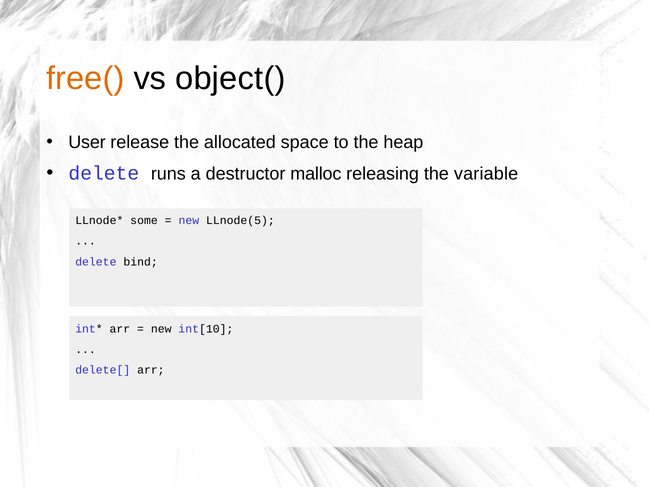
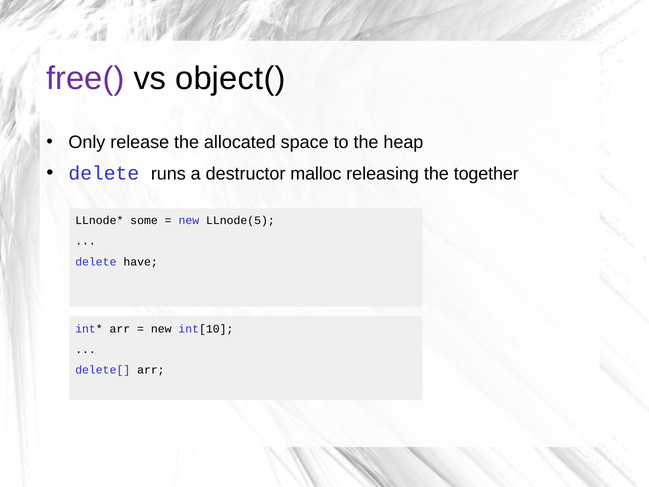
free( colour: orange -> purple
User: User -> Only
variable: variable -> together
bind: bind -> have
